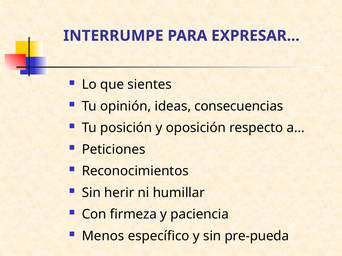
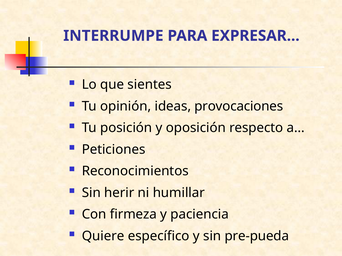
consecuencias: consecuencias -> provocaciones
Menos: Menos -> Quiere
